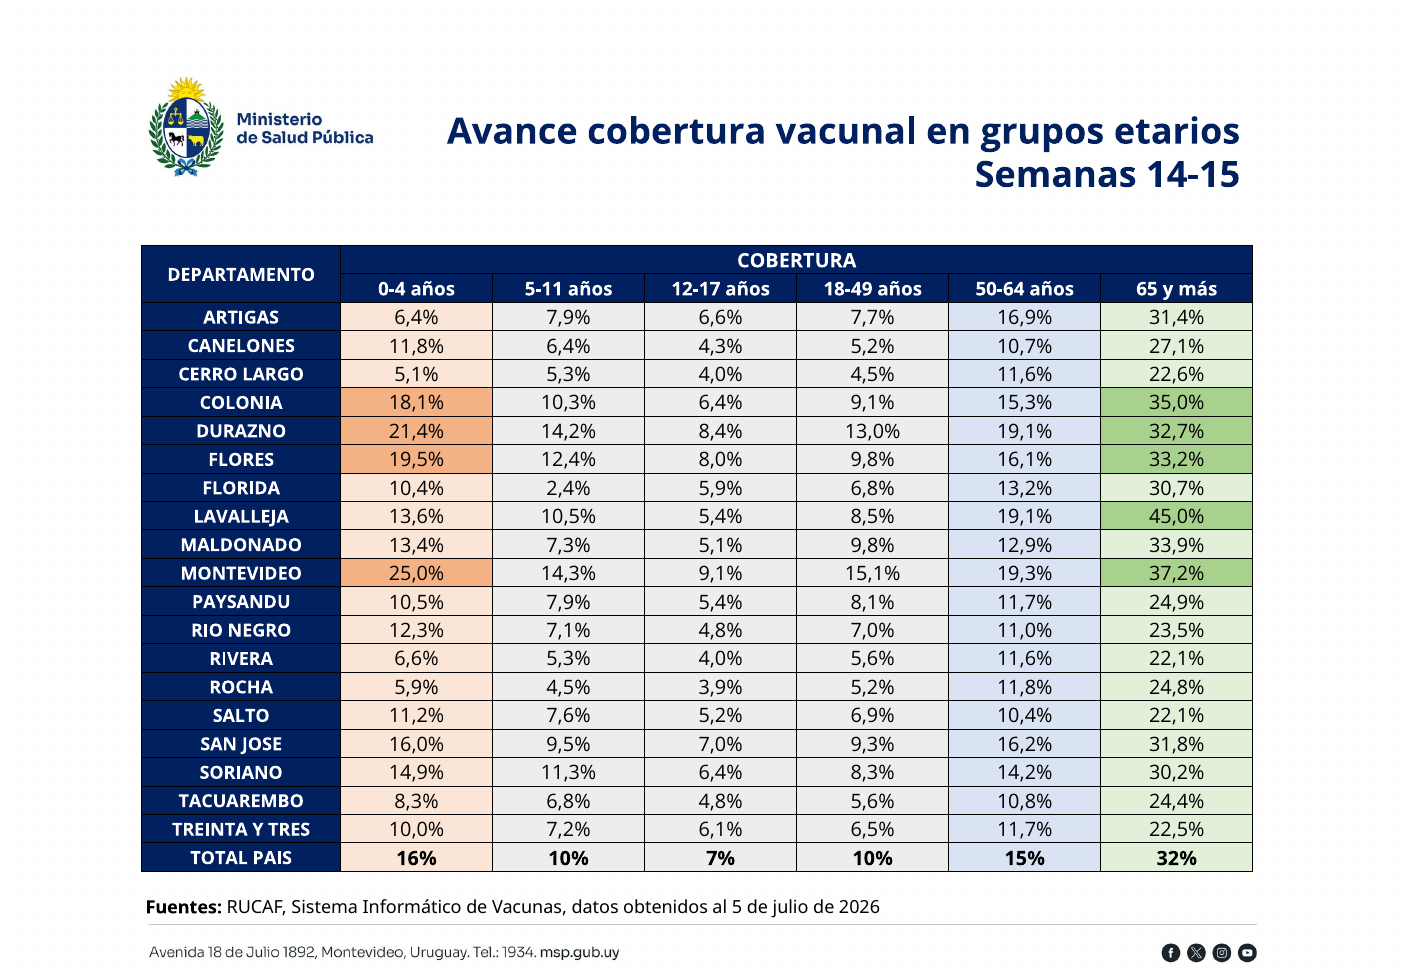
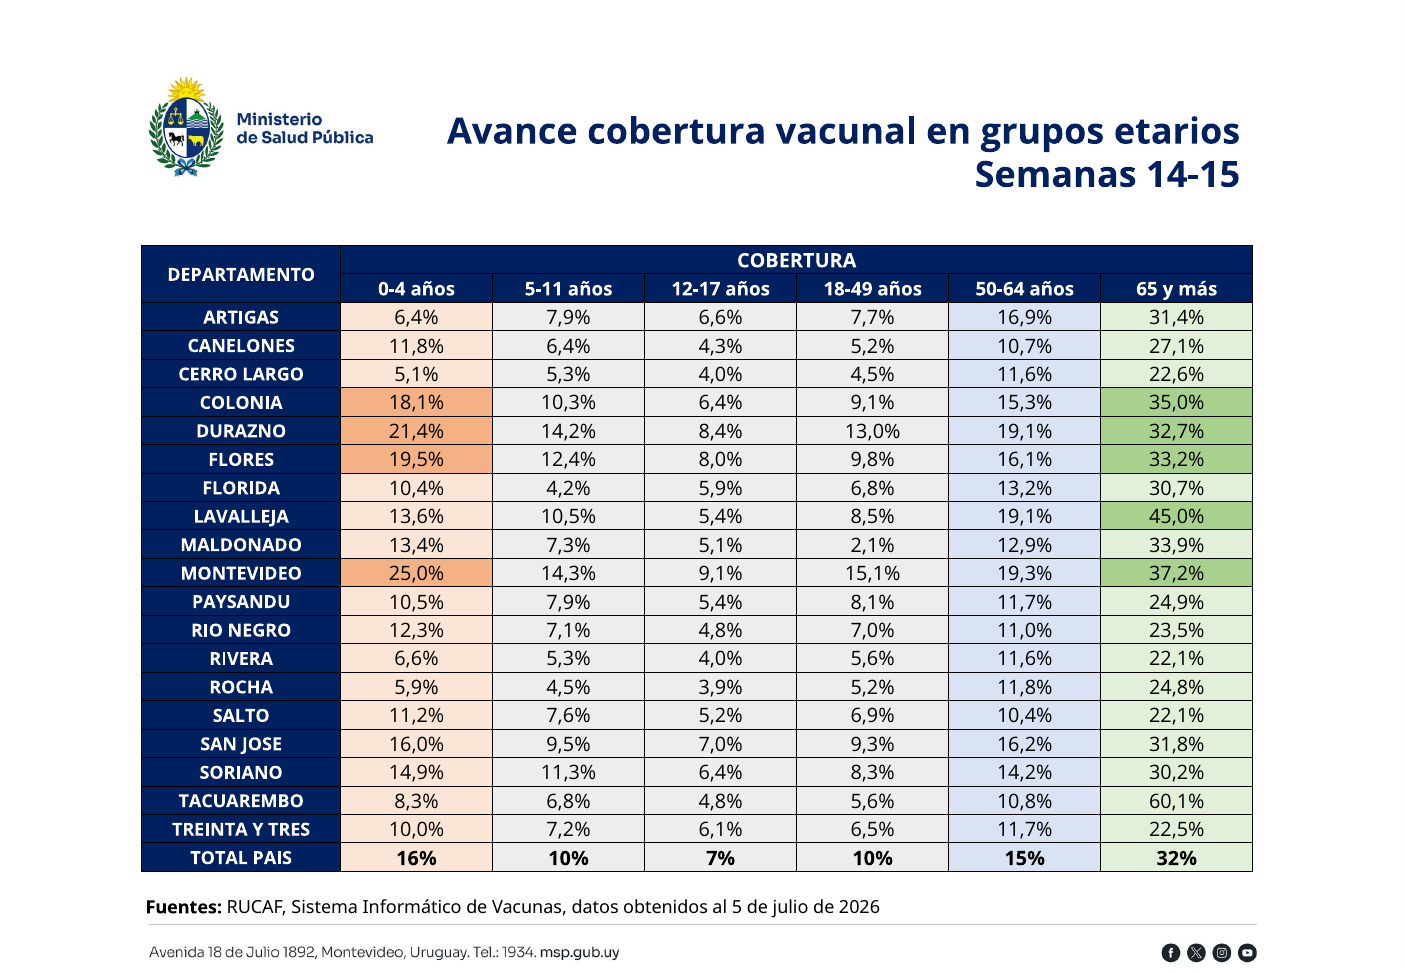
2,4%: 2,4% -> 4,2%
5,1% 9,8%: 9,8% -> 2,1%
24,4%: 24,4% -> 60,1%
